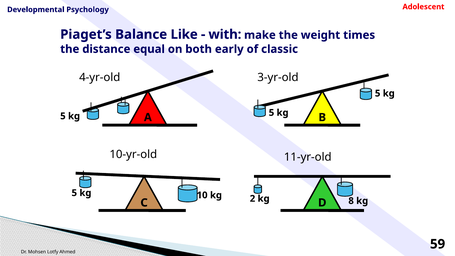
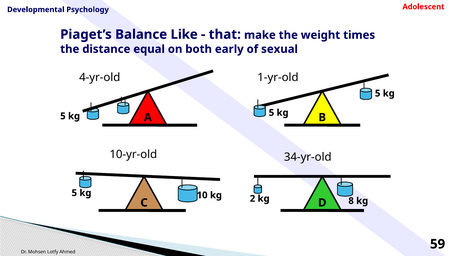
with: with -> that
classic: classic -> sexual
3-yr-old: 3-yr-old -> 1-yr-old
11-yr-old: 11-yr-old -> 34-yr-old
